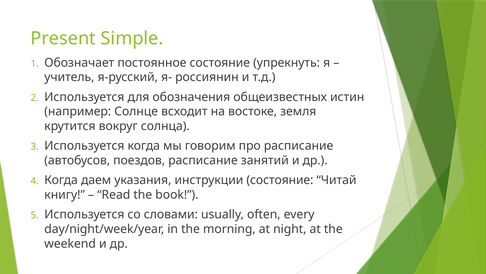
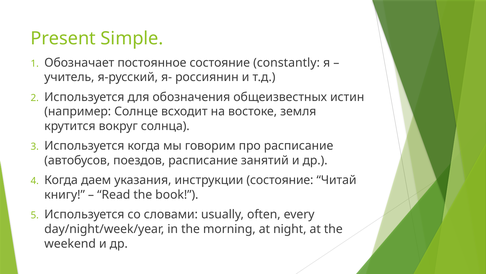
упрекнуть: упрекнуть -> constantly
